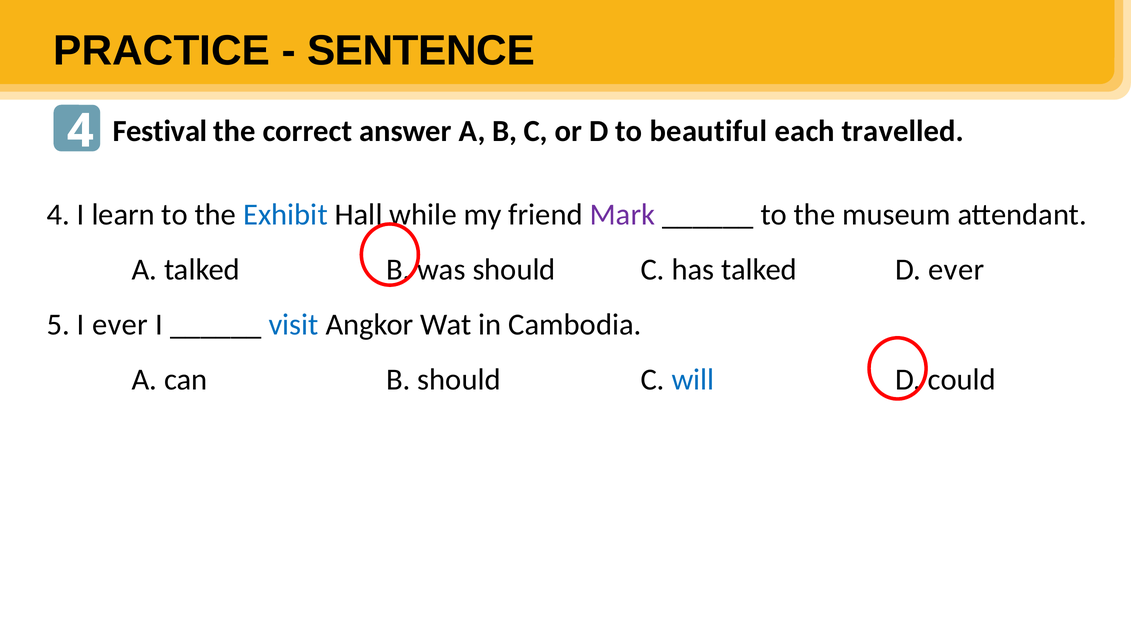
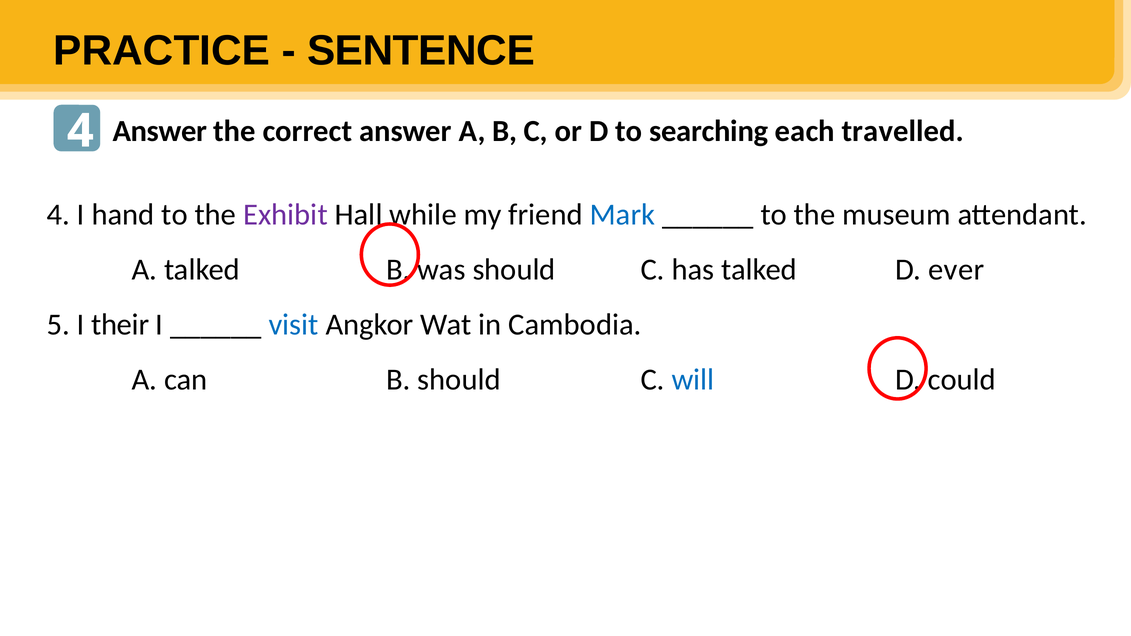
Festival at (160, 131): Festival -> Answer
beautiful: beautiful -> searching
learn: learn -> hand
Exhibit colour: blue -> purple
Mark colour: purple -> blue
I ever: ever -> their
